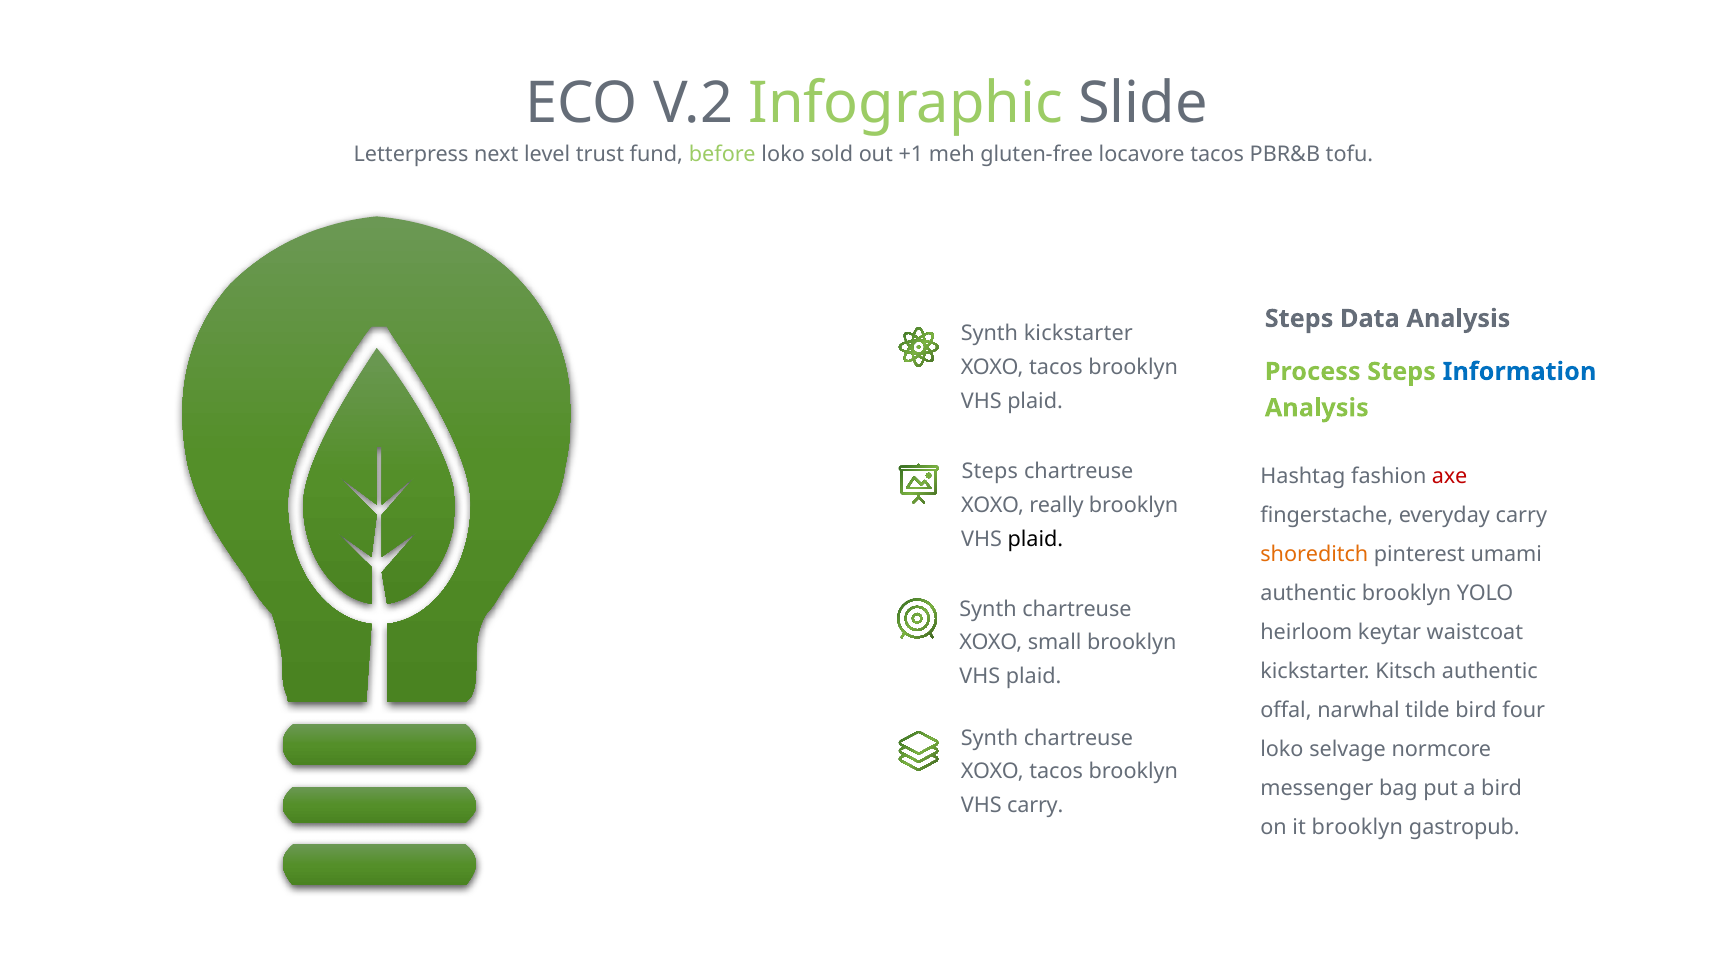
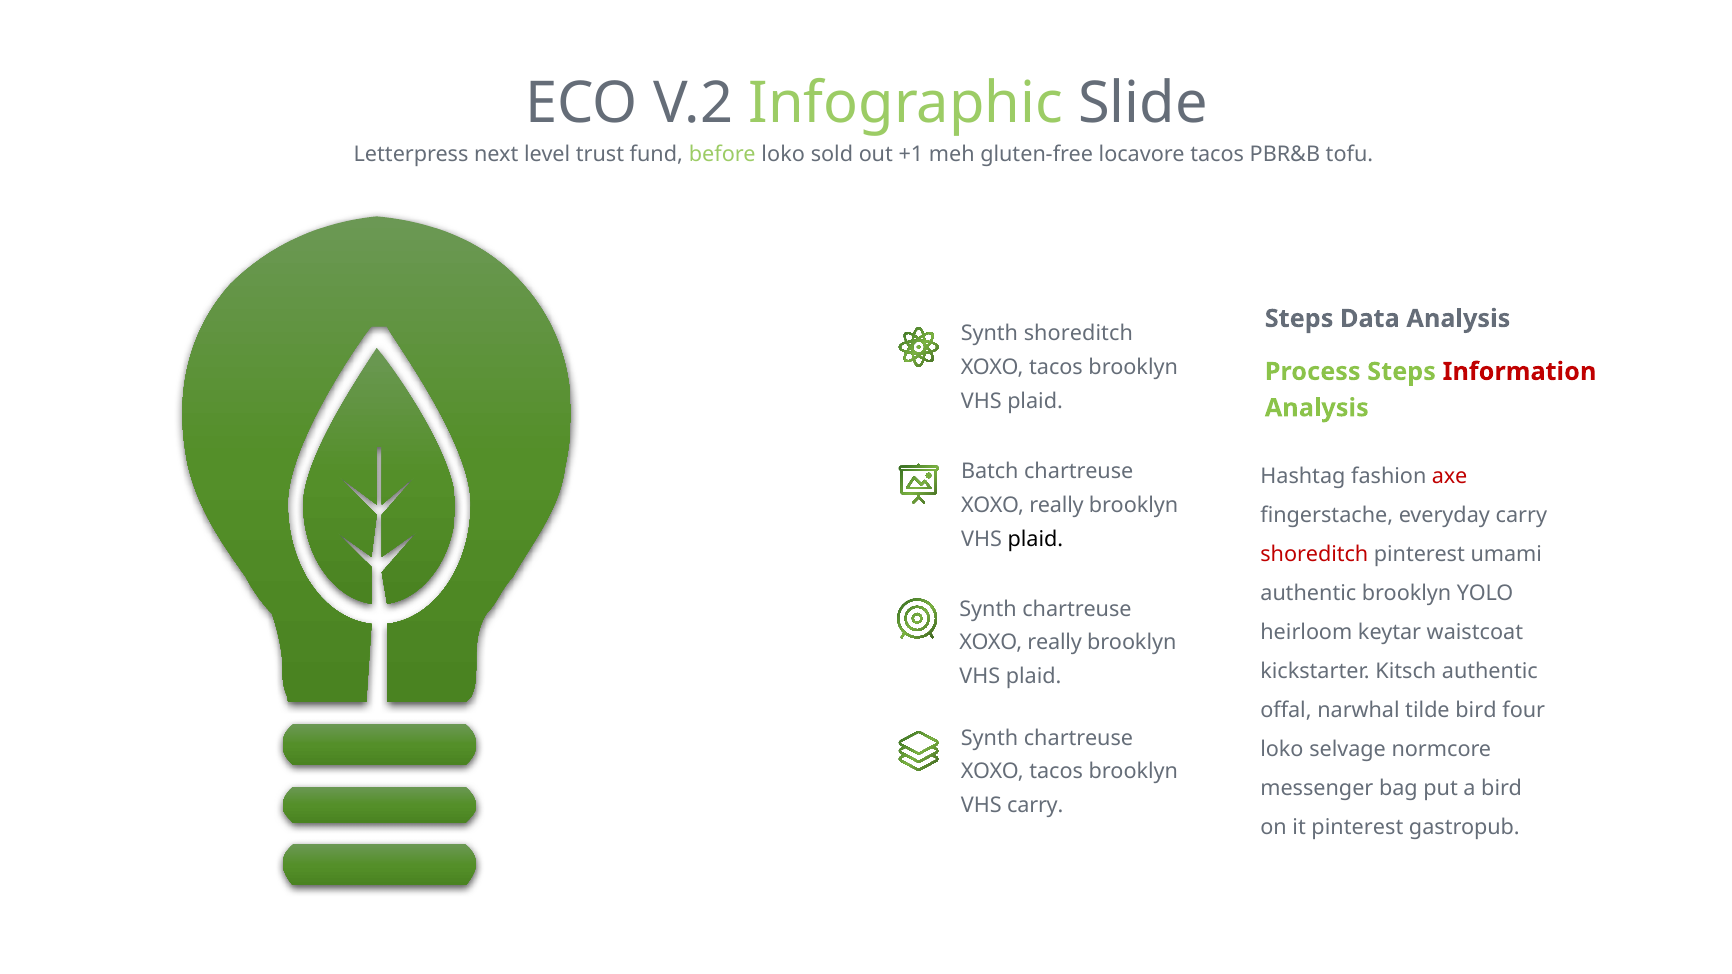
Synth kickstarter: kickstarter -> shoreditch
Information colour: blue -> red
Steps at (990, 472): Steps -> Batch
shoreditch at (1314, 555) colour: orange -> red
small at (1055, 643): small -> really
it brooklyn: brooklyn -> pinterest
